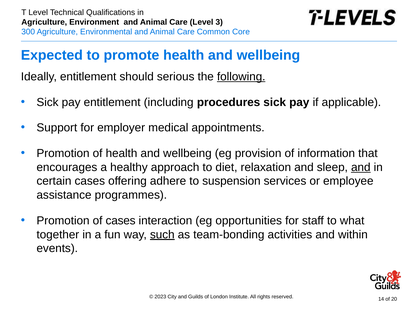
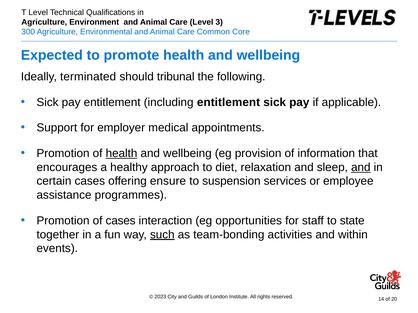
Ideally entitlement: entitlement -> terminated
serious: serious -> tribunal
following underline: present -> none
including procedures: procedures -> entitlement
health at (122, 154) underline: none -> present
adhere: adhere -> ensure
what: what -> state
